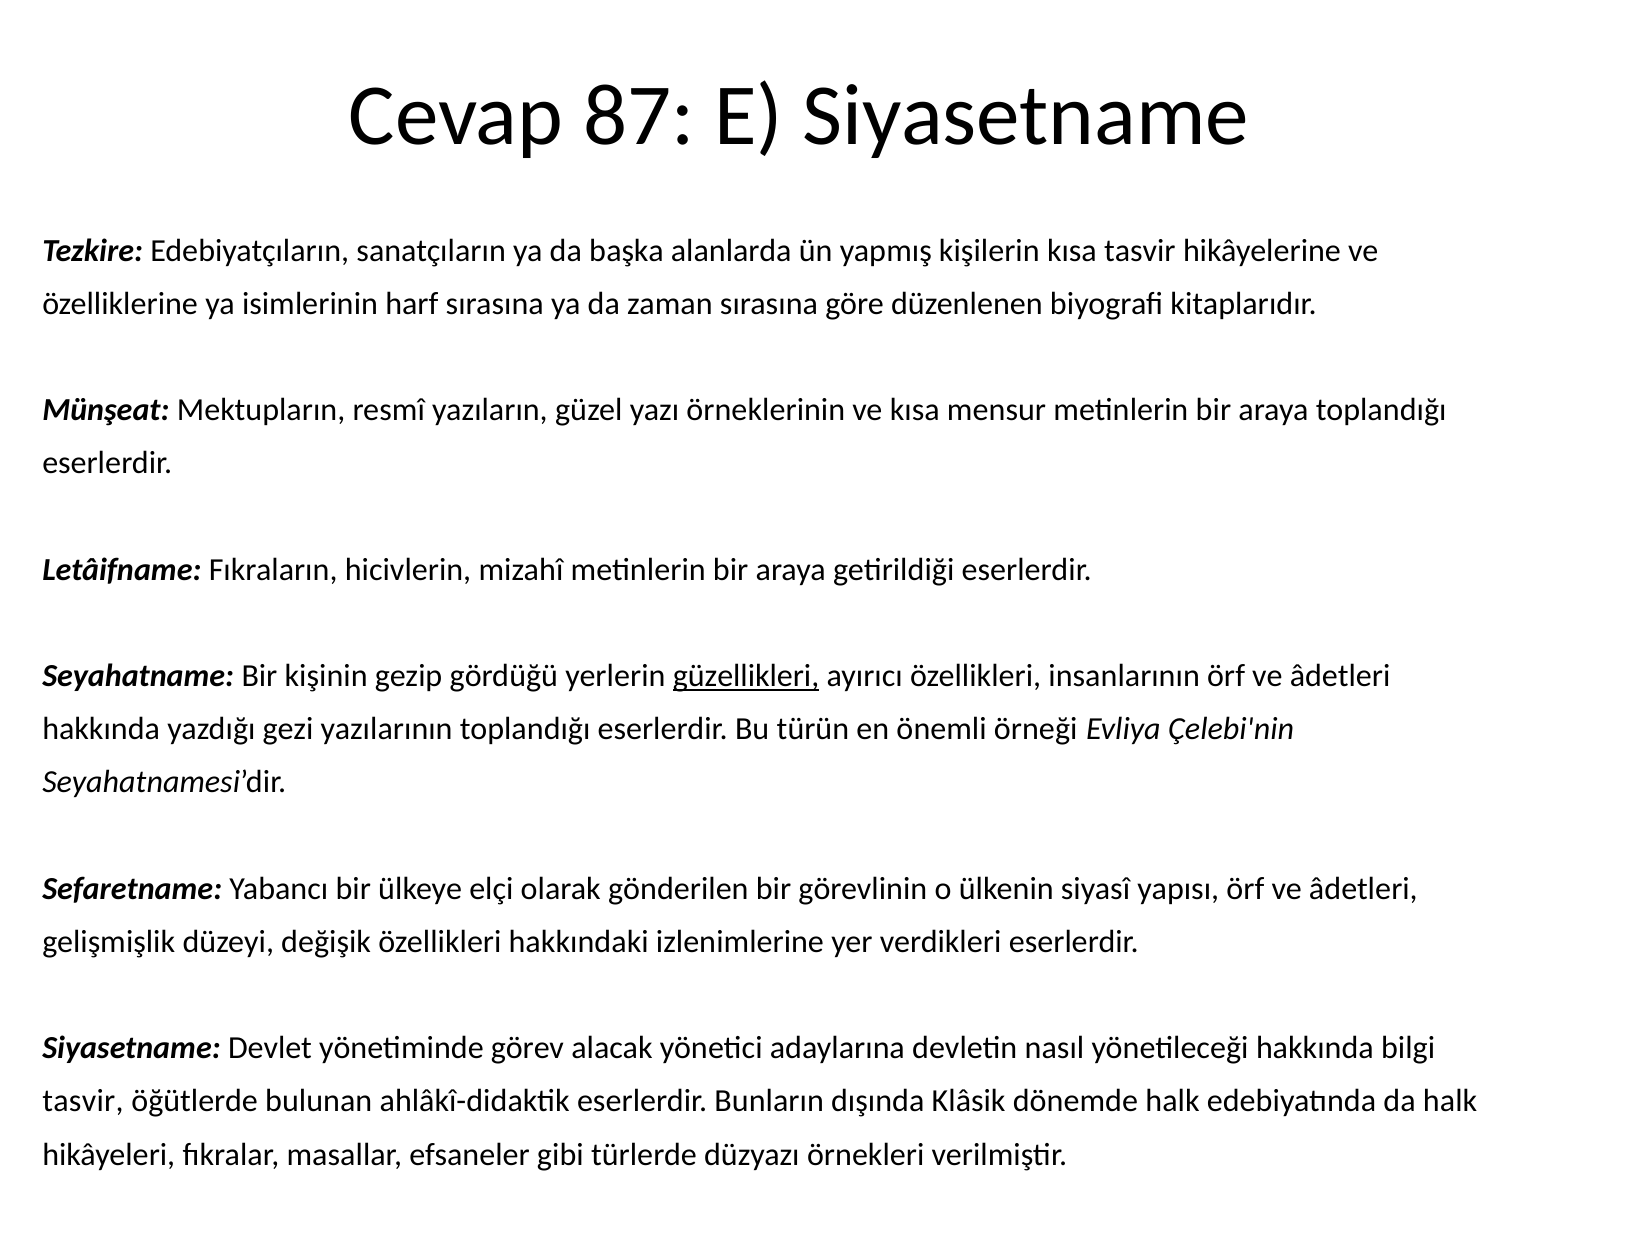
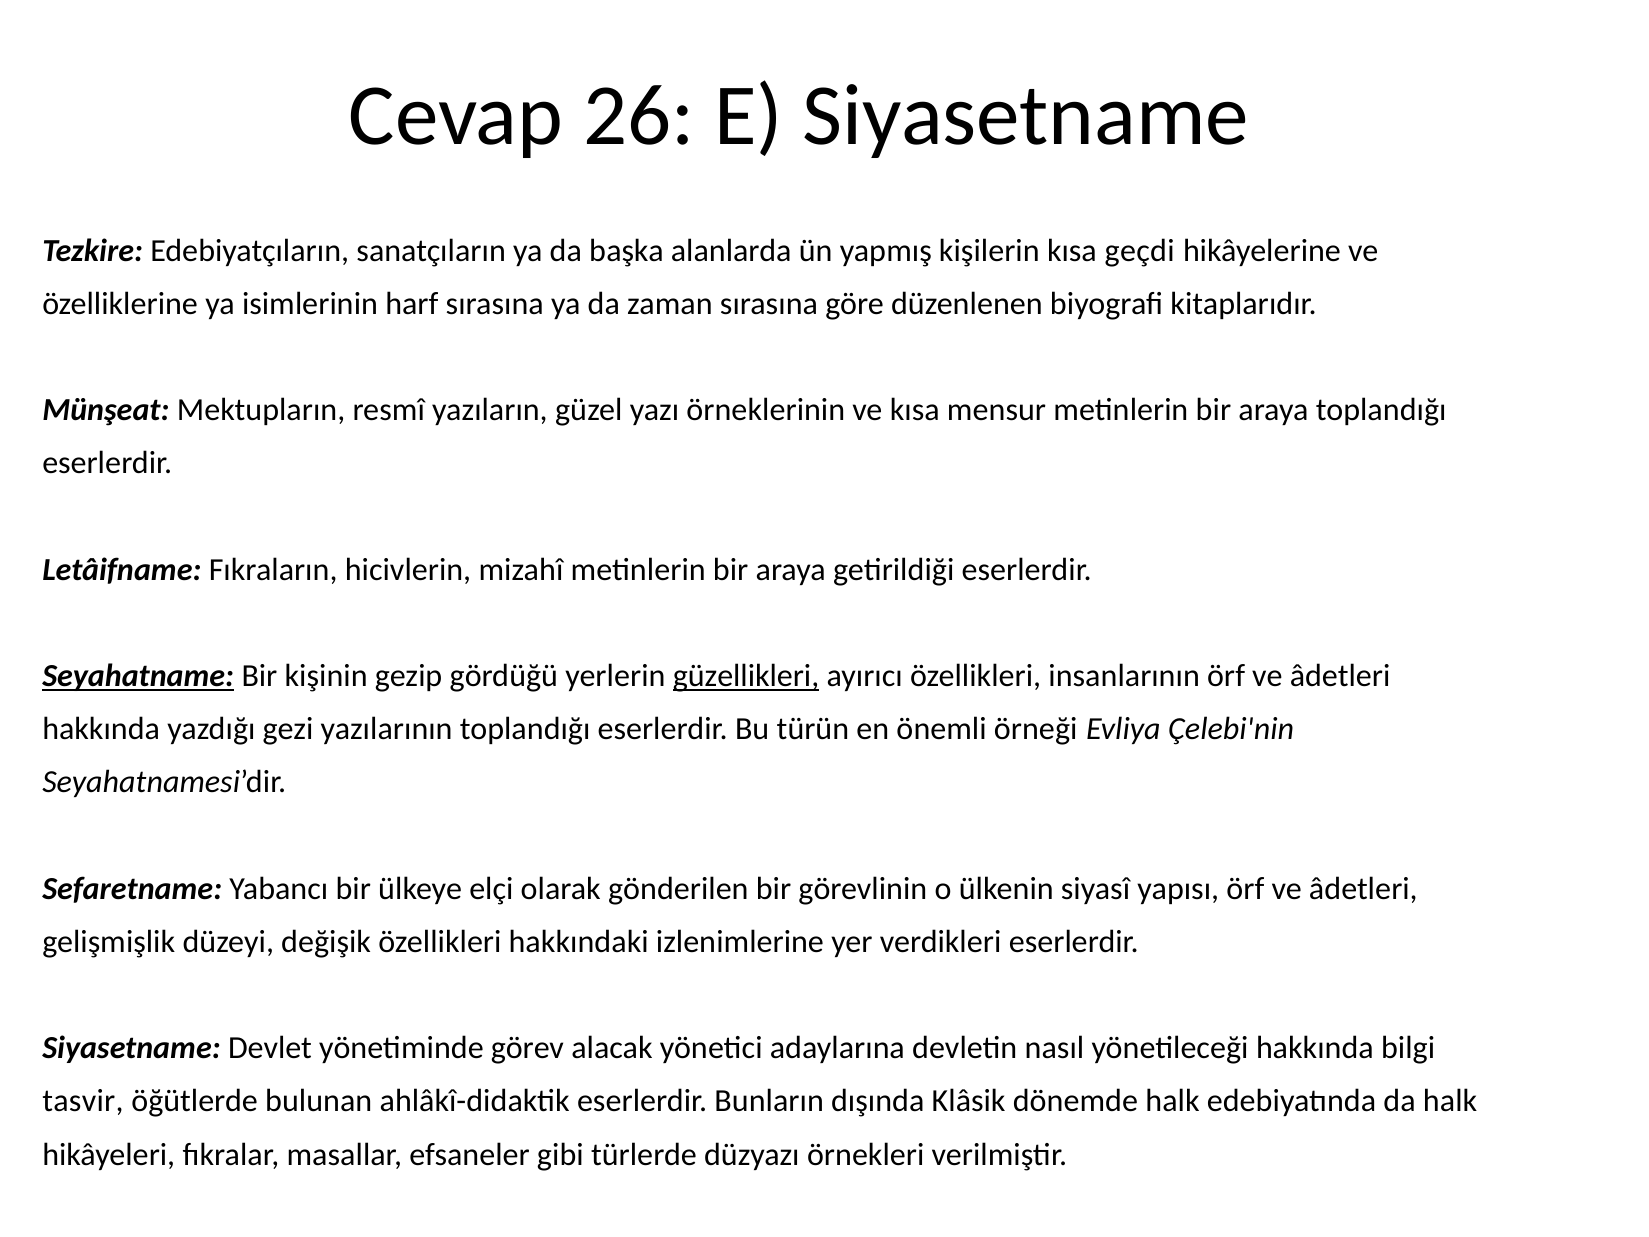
87: 87 -> 26
kısa tasvir: tasvir -> geçdi
Seyahatname underline: none -> present
